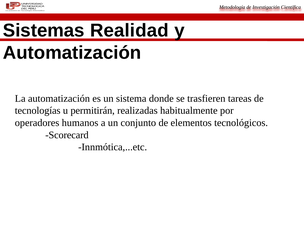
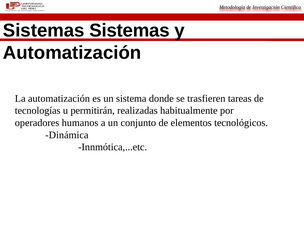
Sistemas Realidad: Realidad -> Sistemas
Scorecard: Scorecard -> Dinámica
